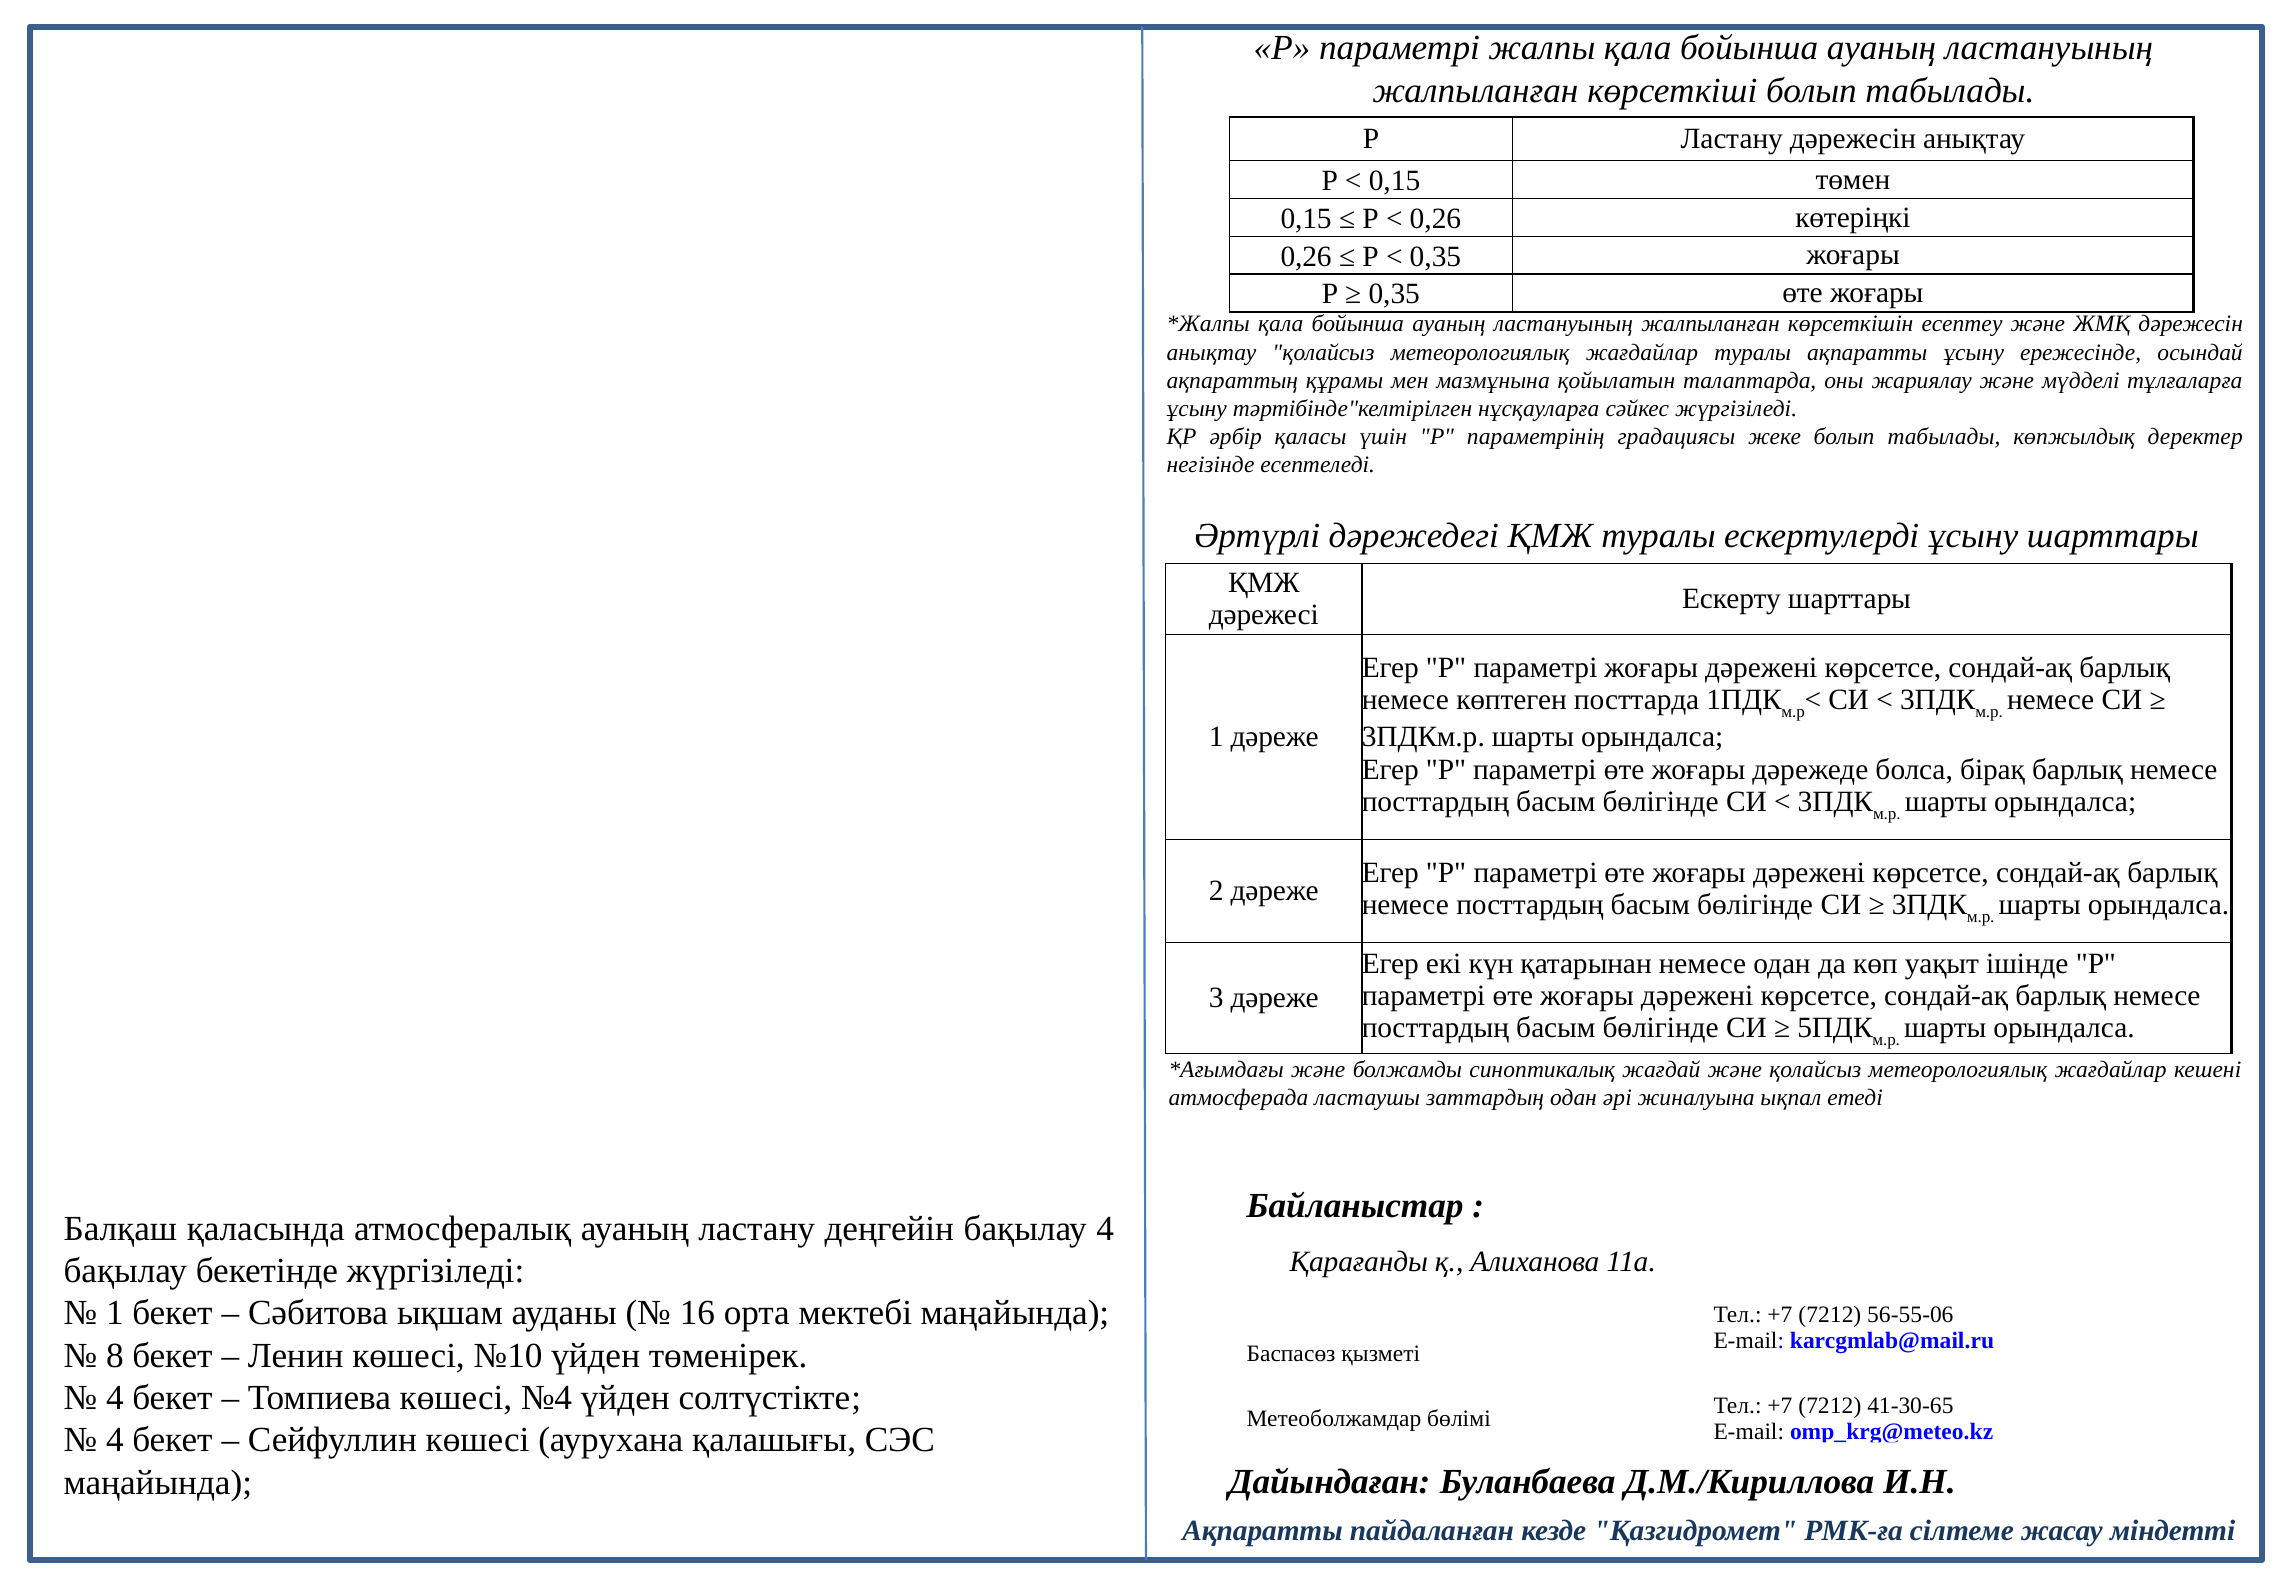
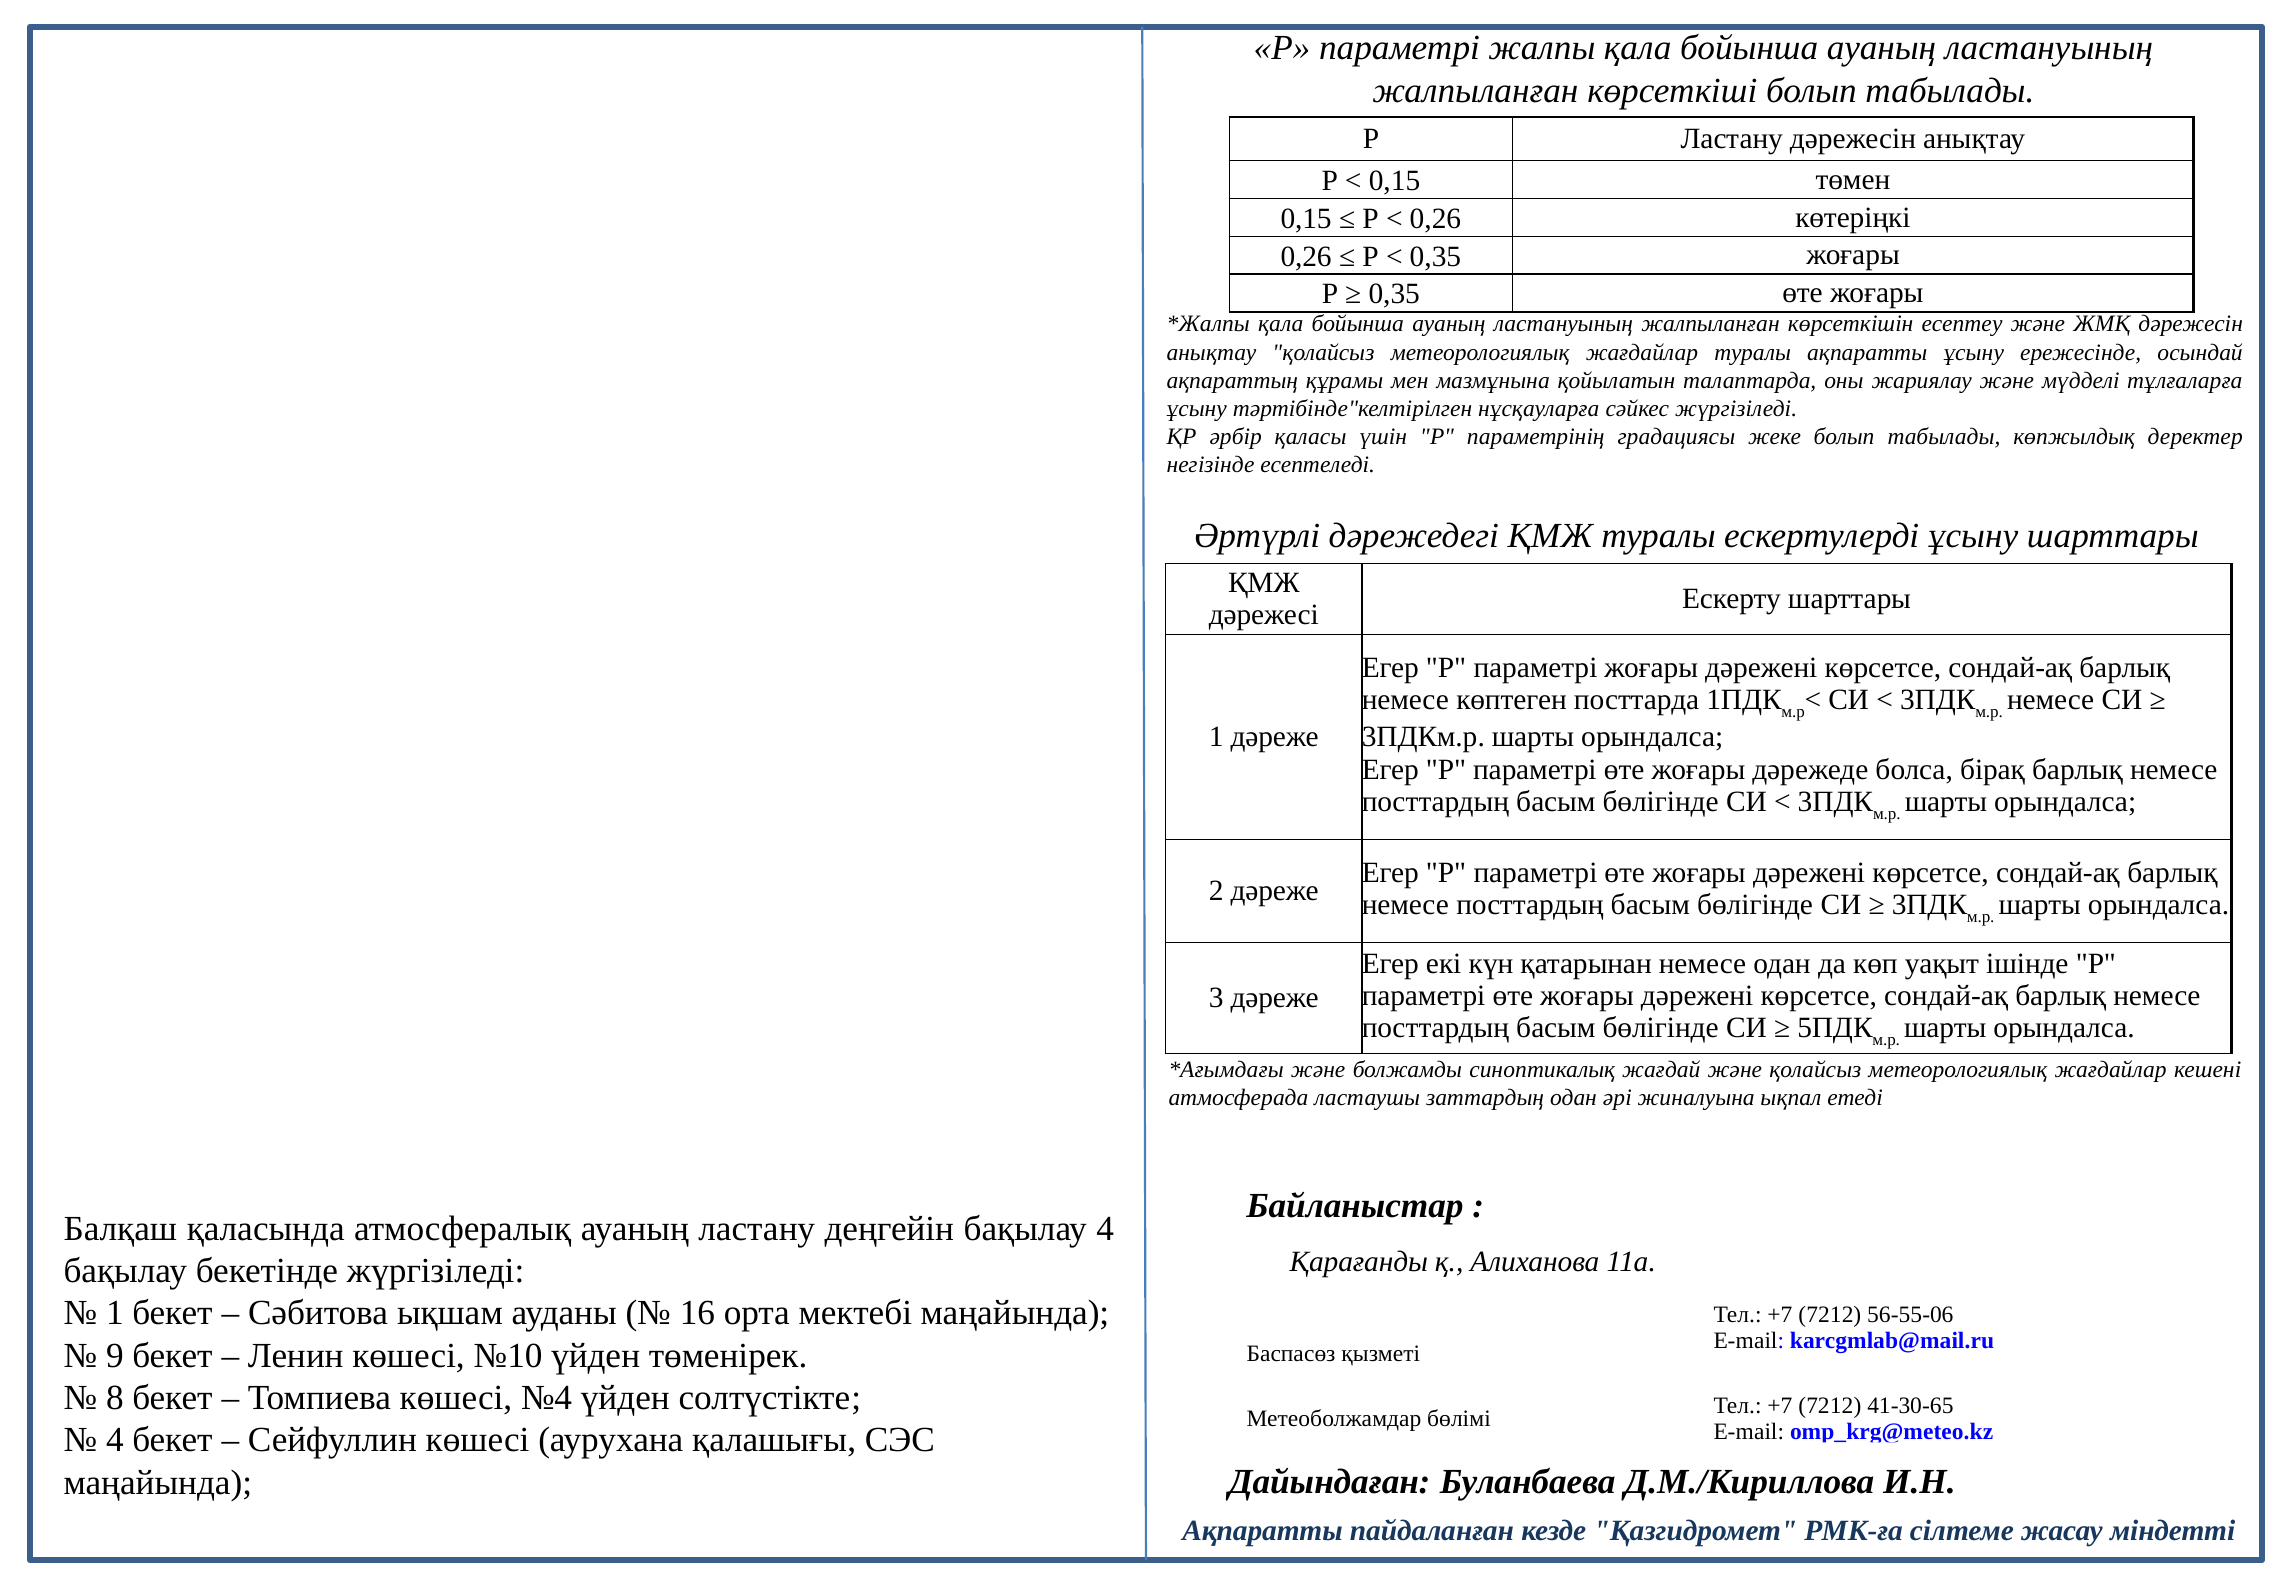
8: 8 -> 9
4 at (115, 1398): 4 -> 8
